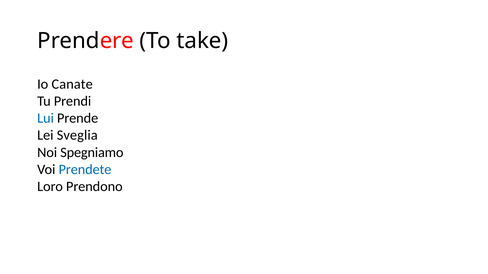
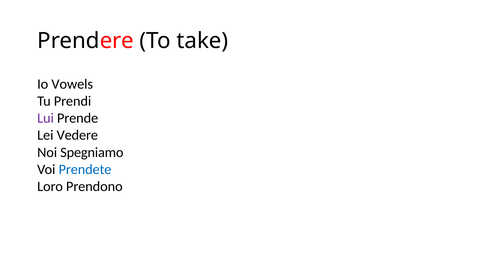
Canate: Canate -> Vowels
Lui colour: blue -> purple
Sveglia: Sveglia -> Vedere
